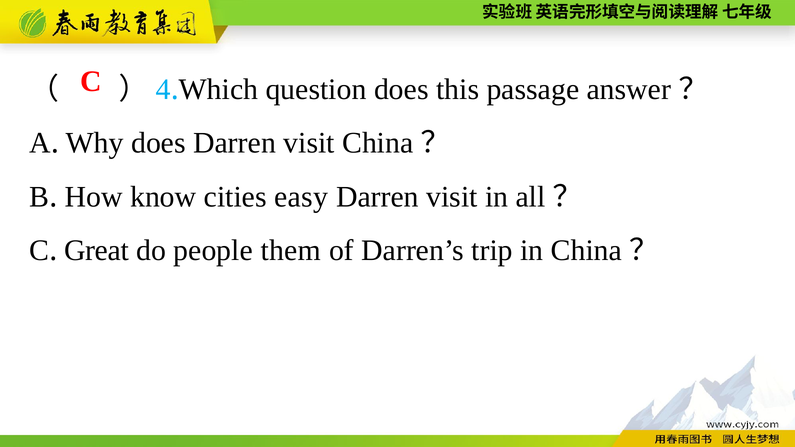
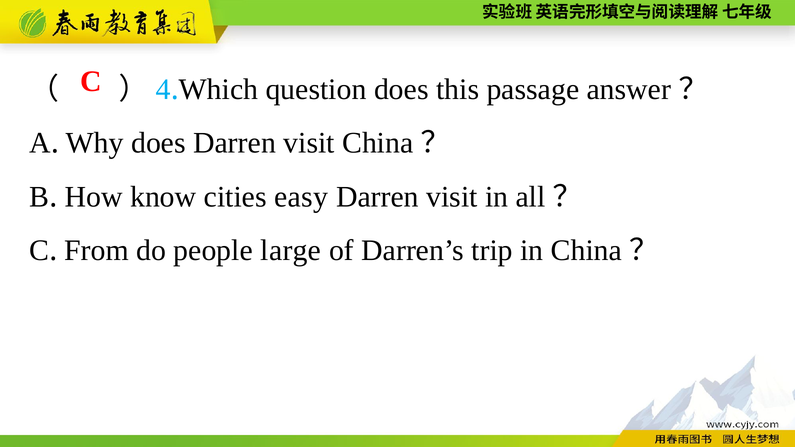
Great: Great -> From
them: them -> large
